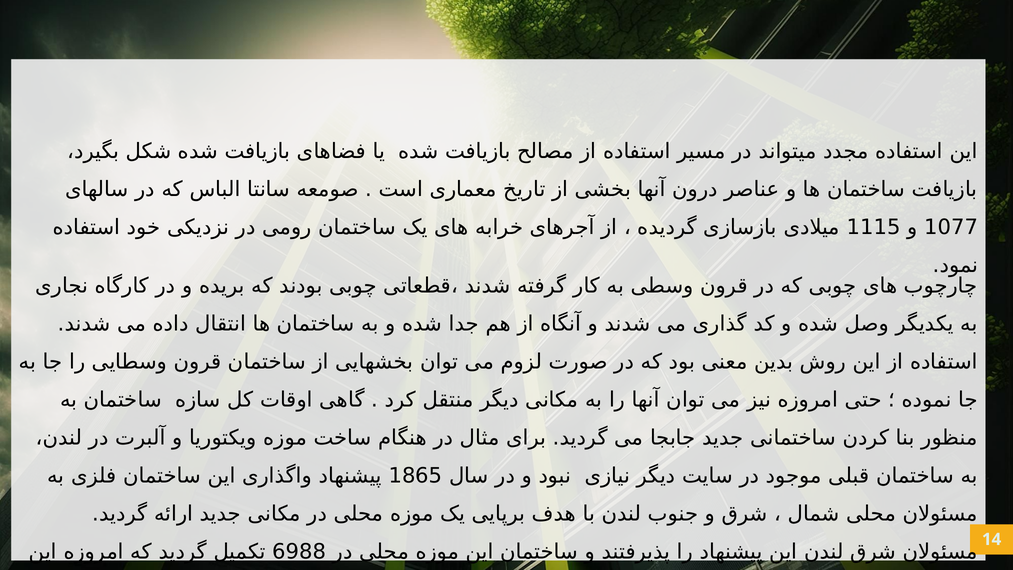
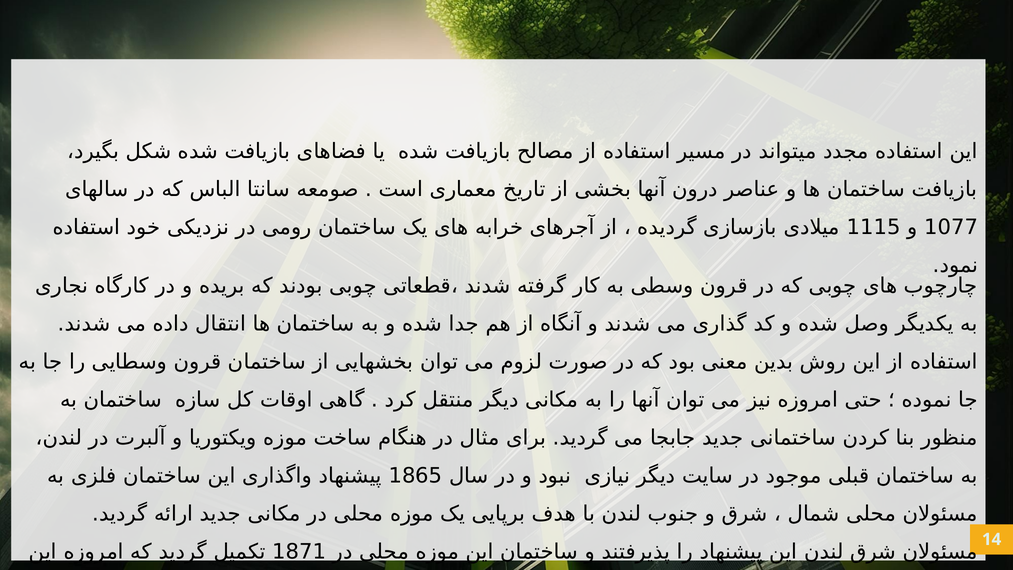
6988: 6988 -> 1871
